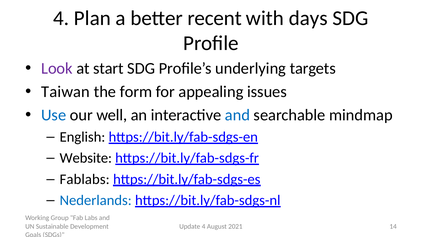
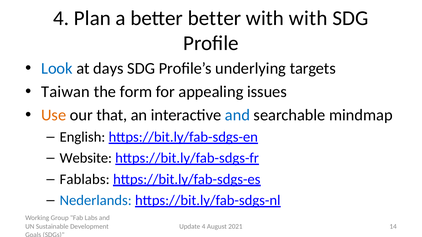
better recent: recent -> better
with days: days -> with
Look colour: purple -> blue
start: start -> days
Use colour: blue -> orange
well: well -> that
